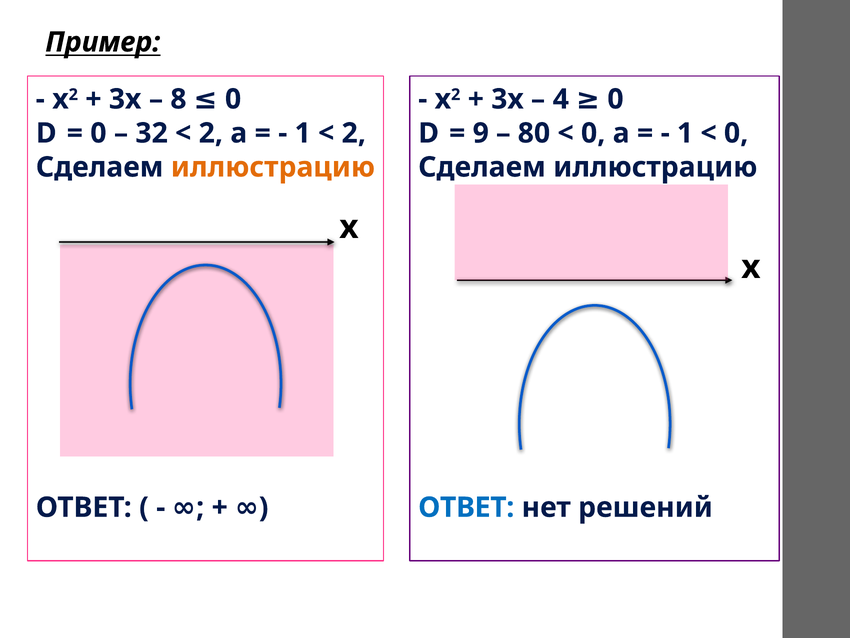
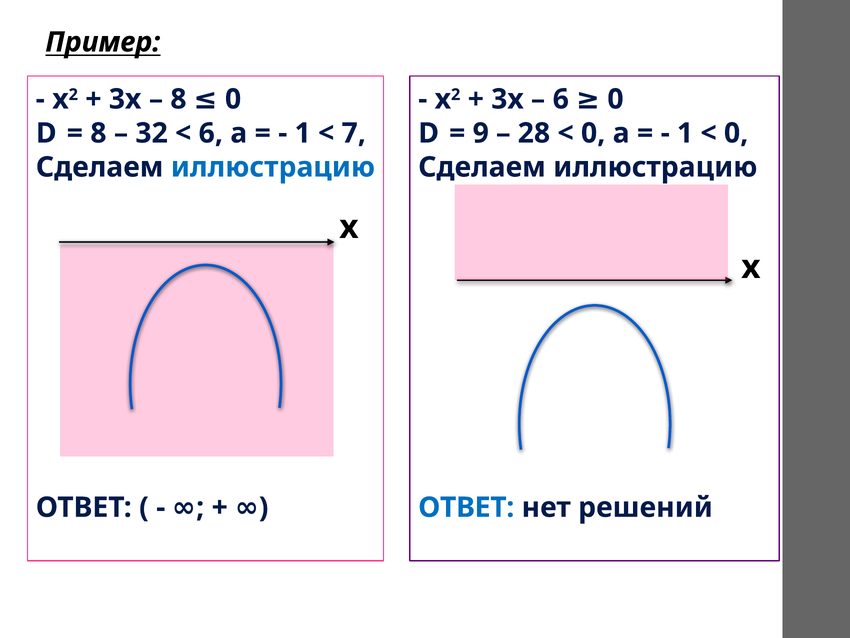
4 at (561, 99): 4 -> 6
0 at (98, 133): 0 -> 8
2 at (211, 133): 2 -> 6
2 at (354, 133): 2 -> 7
80: 80 -> 28
иллюстрацию at (273, 167) colour: orange -> blue
